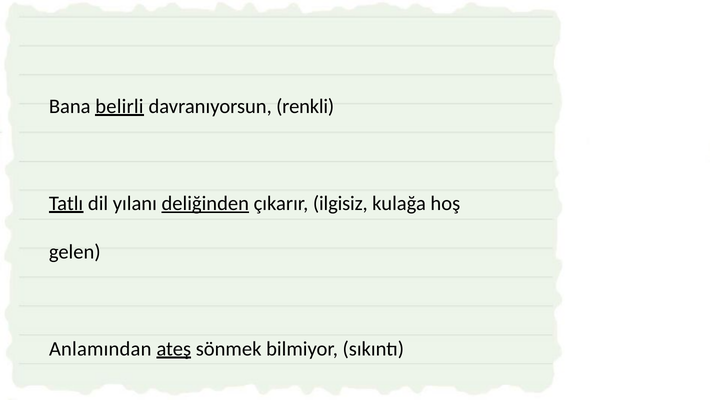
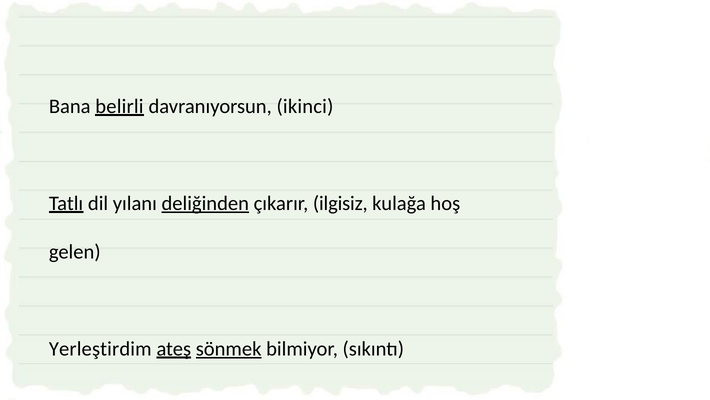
renkli: renkli -> ikinci
Anlamından: Anlamından -> Yerleştirdim
sönmek underline: none -> present
